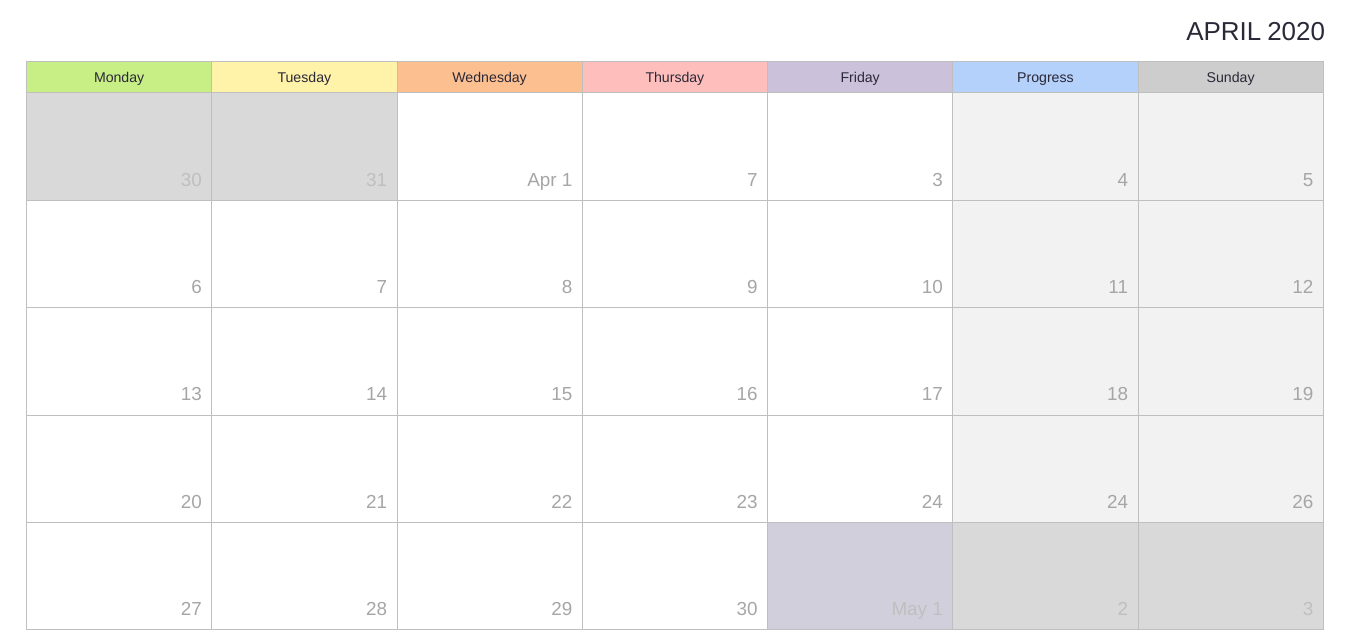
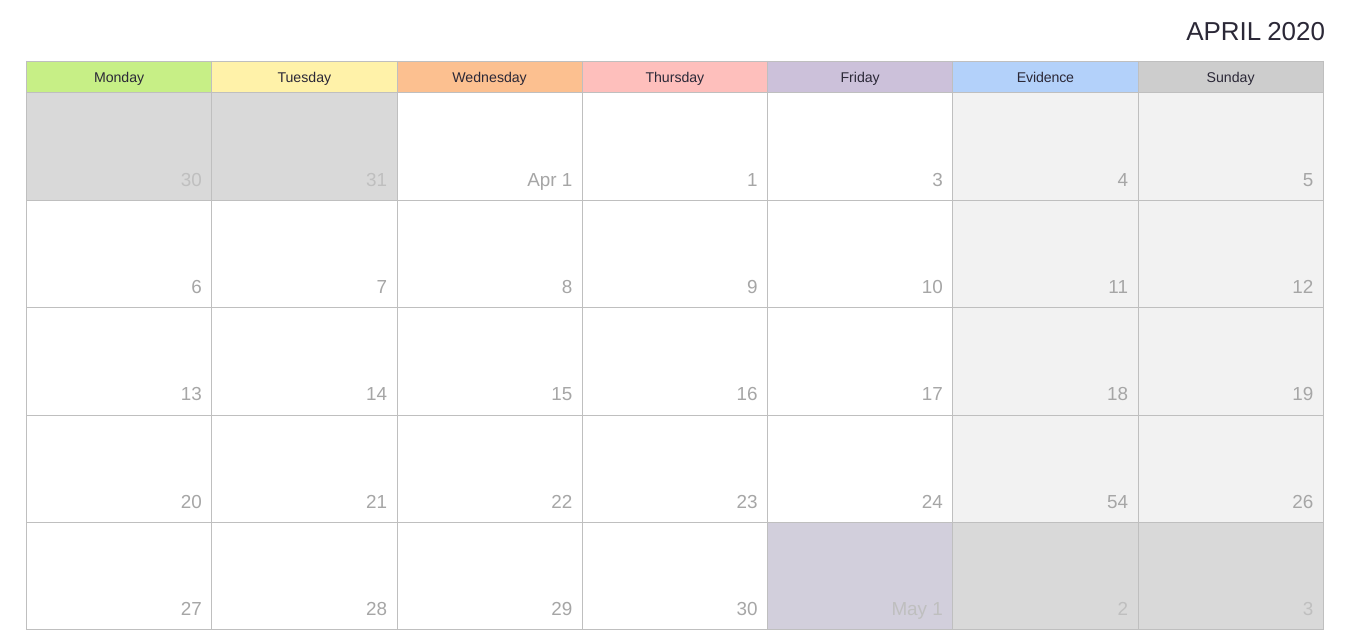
Progress: Progress -> Evidence
1 7: 7 -> 1
24 24: 24 -> 54
